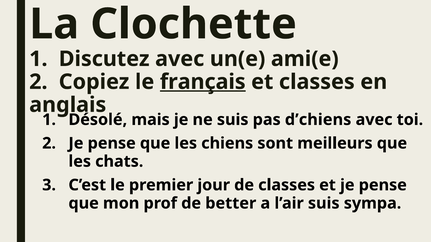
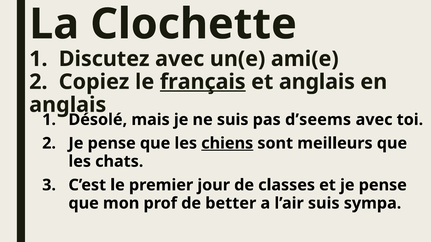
et classes: classes -> anglais
d’chiens: d’chiens -> d’seems
chiens underline: none -> present
